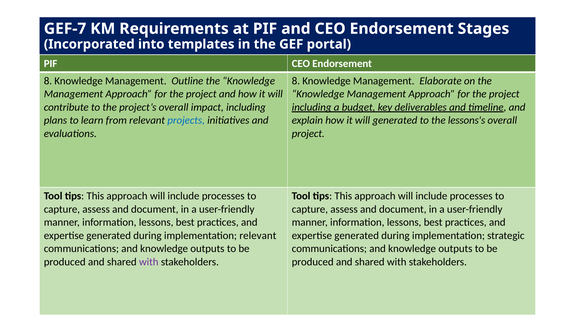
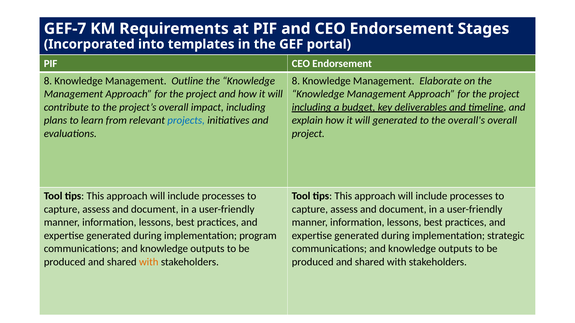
lessons's: lessons's -> overall's
implementation relevant: relevant -> program
with at (149, 262) colour: purple -> orange
